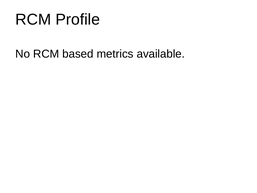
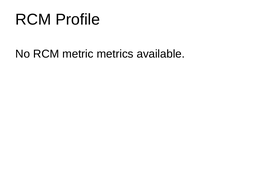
based: based -> metric
